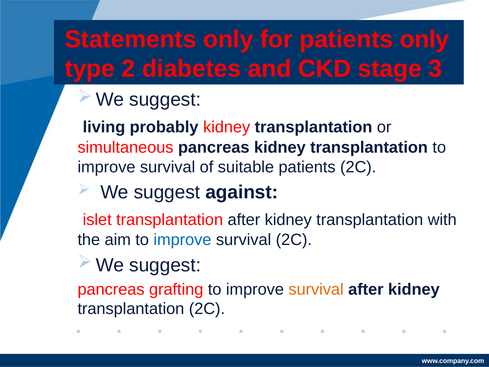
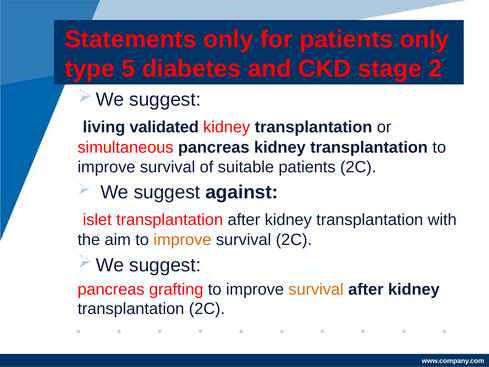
2: 2 -> 5
3: 3 -> 2
probably: probably -> validated
improve at (182, 240) colour: blue -> orange
